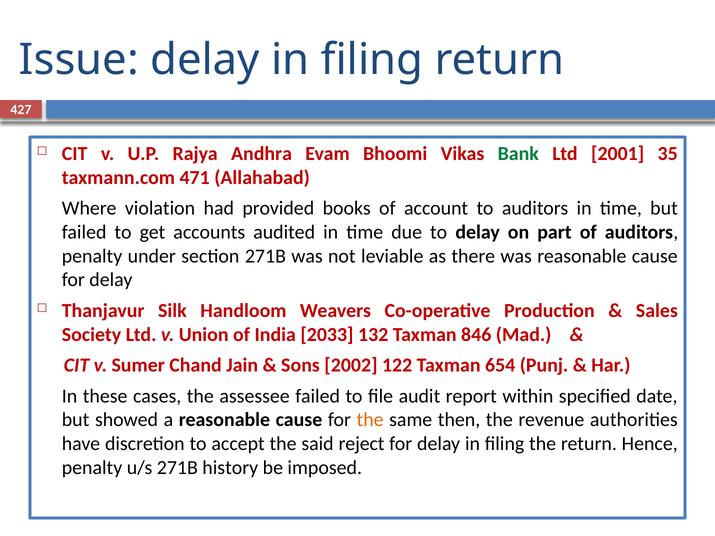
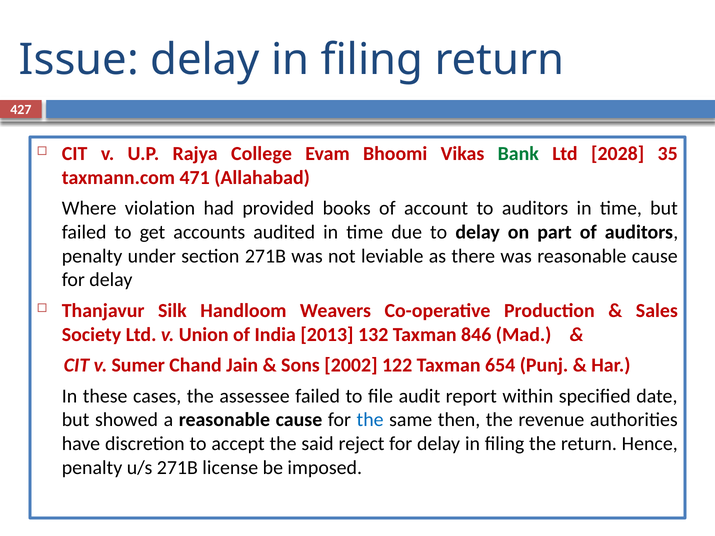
Andhra: Andhra -> College
2001: 2001 -> 2028
2033: 2033 -> 2013
the at (370, 420) colour: orange -> blue
history: history -> license
